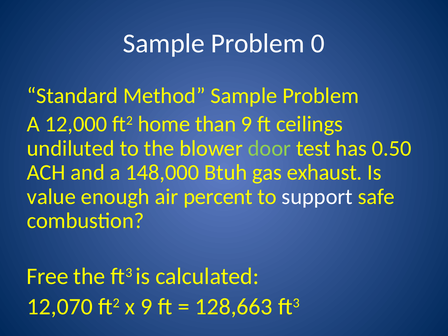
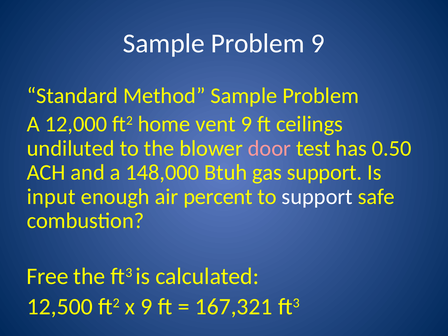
Problem 0: 0 -> 9
than: than -> vent
door colour: light green -> pink
gas exhaust: exhaust -> support
value: value -> input
12,070: 12,070 -> 12,500
128,663: 128,663 -> 167,321
